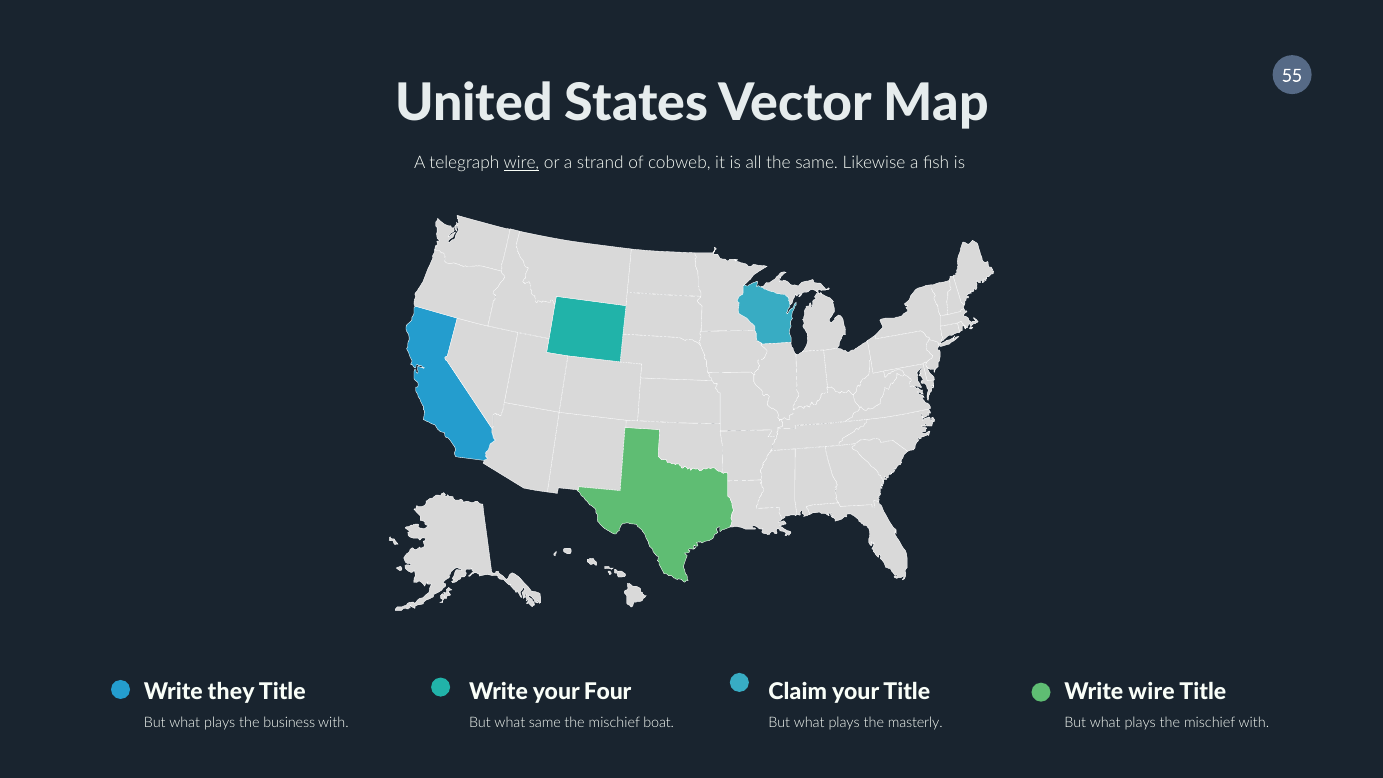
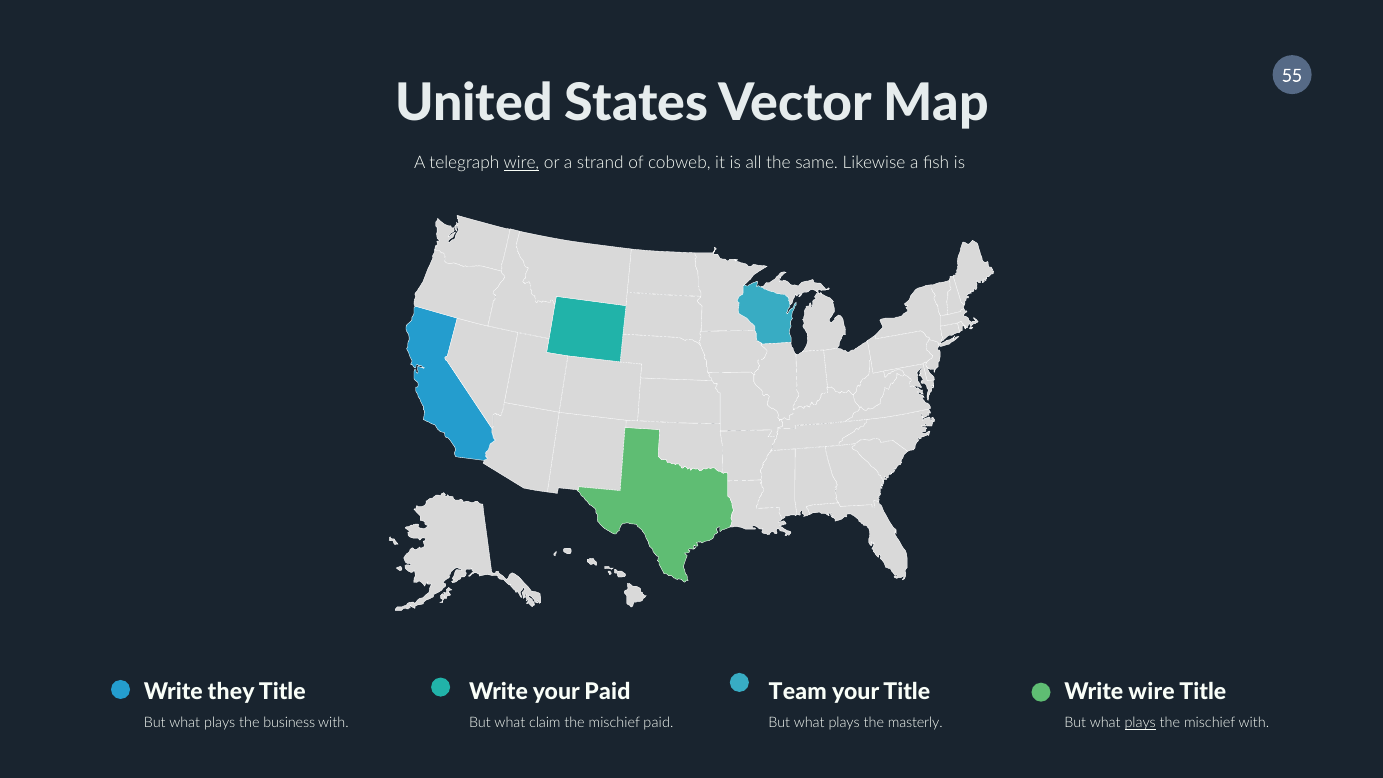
your Four: Four -> Paid
Claim: Claim -> Team
what same: same -> claim
mischief boat: boat -> paid
plays at (1140, 723) underline: none -> present
